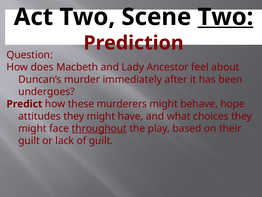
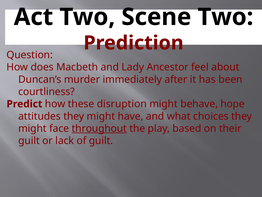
Two at (225, 17) underline: present -> none
undergoes: undergoes -> courtliness
murderers: murderers -> disruption
